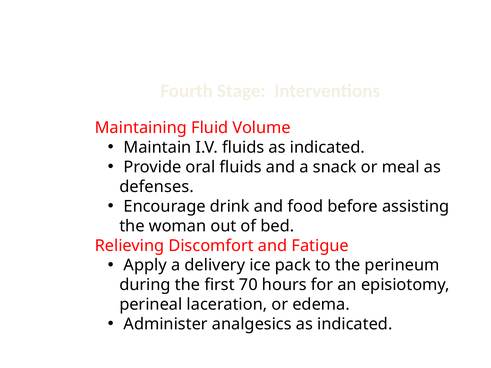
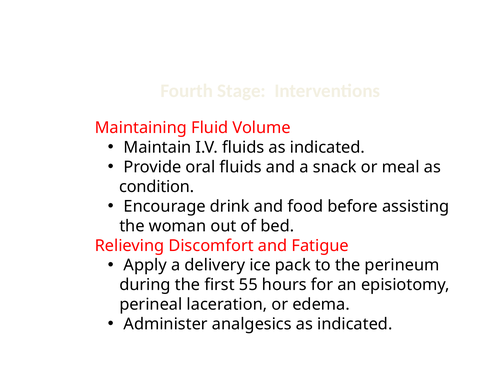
defenses: defenses -> condition
70: 70 -> 55
